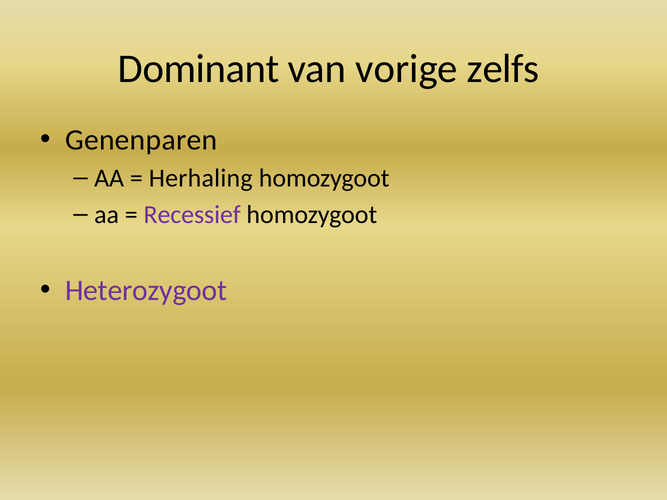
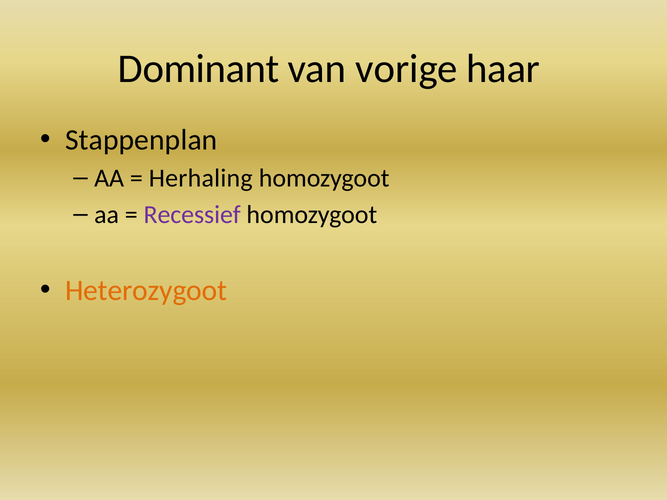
zelfs: zelfs -> haar
Genenparen: Genenparen -> Stappenplan
Heterozygoot colour: purple -> orange
